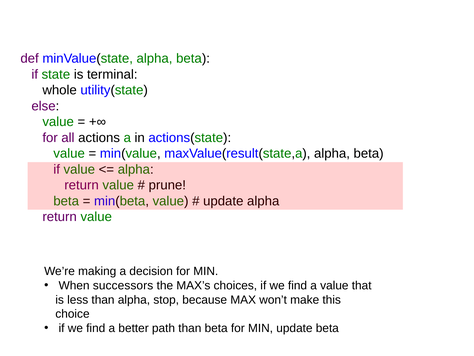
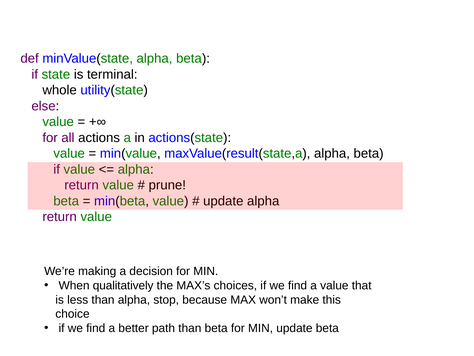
successors: successors -> qualitatively
